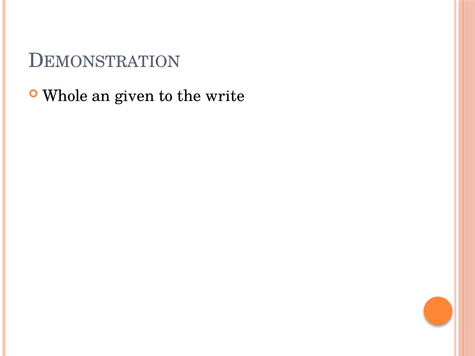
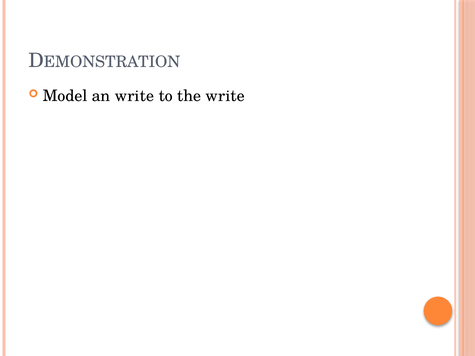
Whole: Whole -> Model
an given: given -> write
